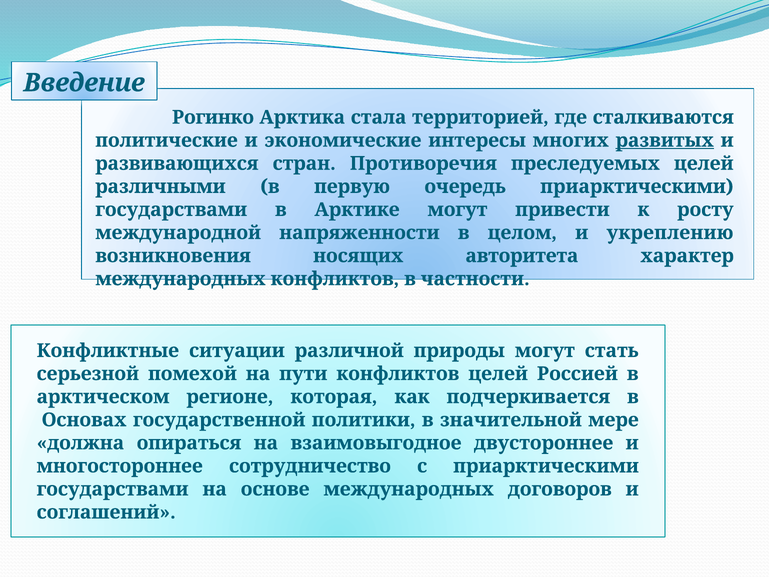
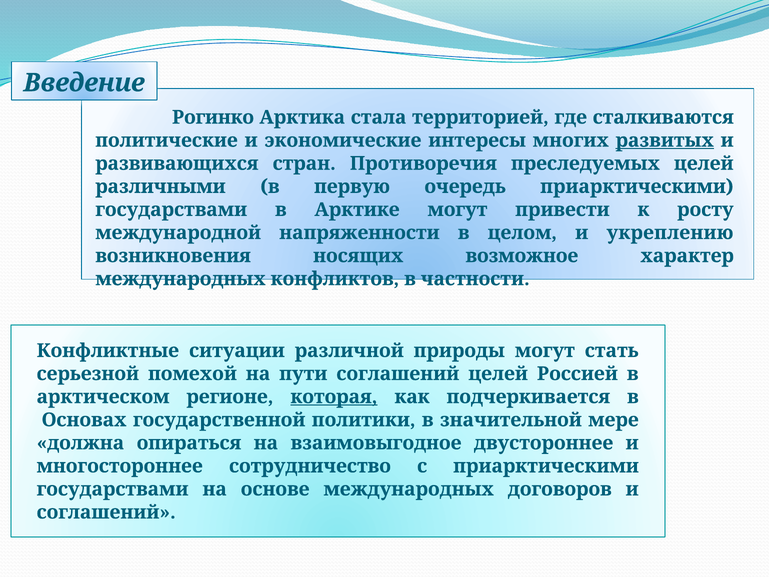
авторитета: авторитета -> возможное
пути конфликтов: конфликтов -> соглашений
которая underline: none -> present
